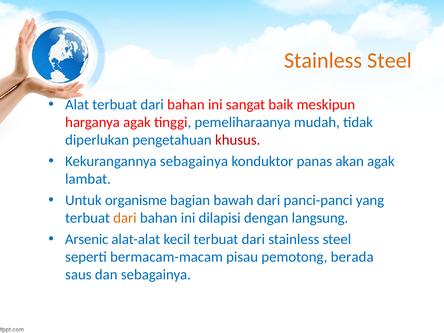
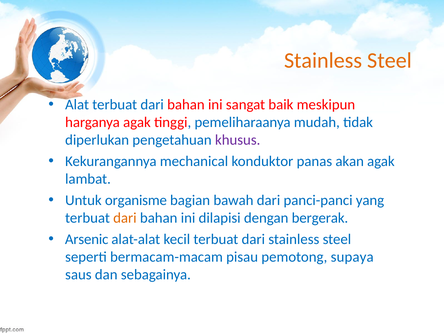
khusus colour: red -> purple
Kekurangannya sebagainya: sebagainya -> mechanical
langsung: langsung -> bergerak
berada: berada -> supaya
